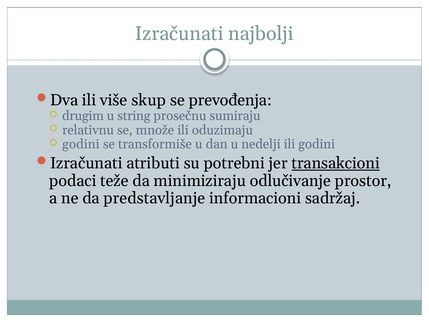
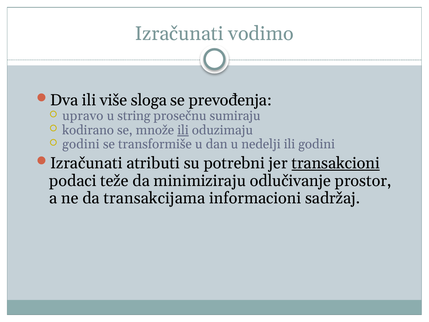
najbolji: najbolji -> vodimo
skup: skup -> sloga
drugim: drugim -> upravo
relativnu: relativnu -> kodirano
ili at (183, 130) underline: none -> present
predstavljanje: predstavljanje -> transakcijama
